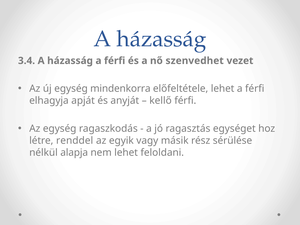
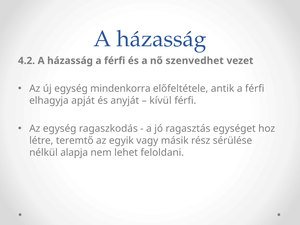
3.4: 3.4 -> 4.2
előfeltétele lehet: lehet -> antik
kellő: kellő -> kívül
renddel: renddel -> teremtő
